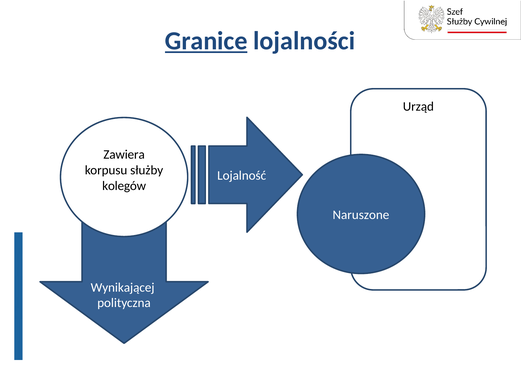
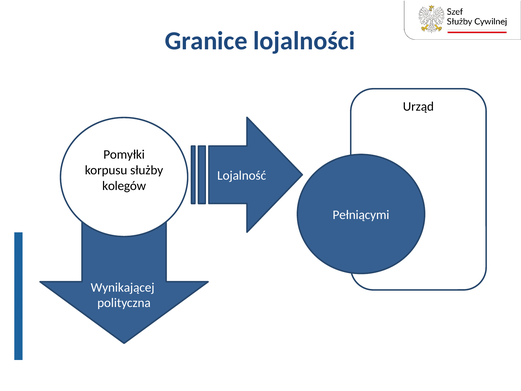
Granice underline: present -> none
Zawiera: Zawiera -> Pomyłki
Naruszone: Naruszone -> Pełniącymi
